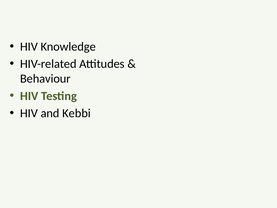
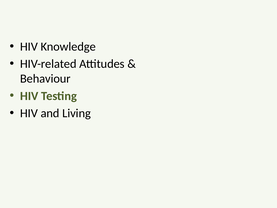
Kebbi: Kebbi -> Living
